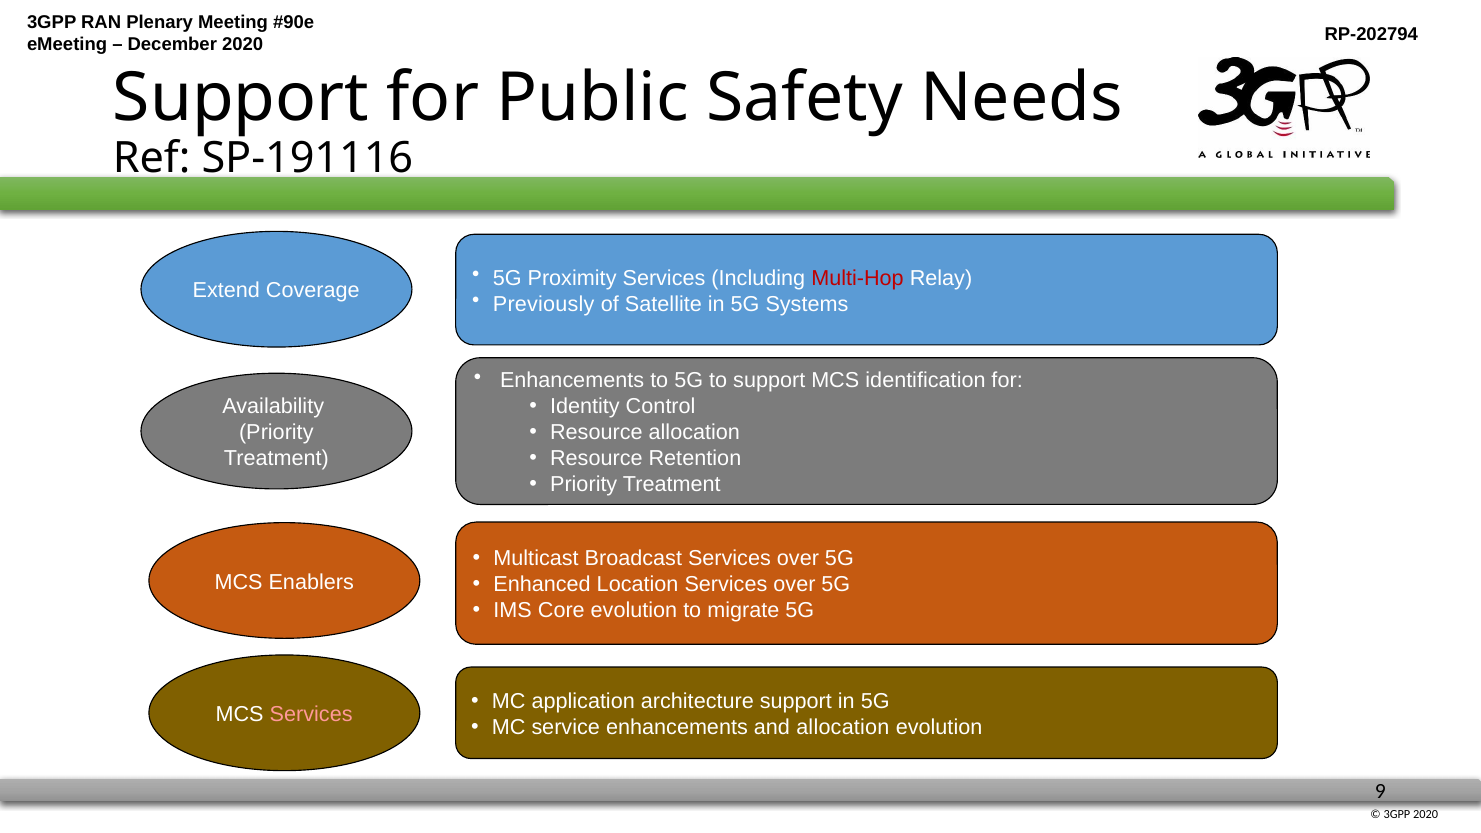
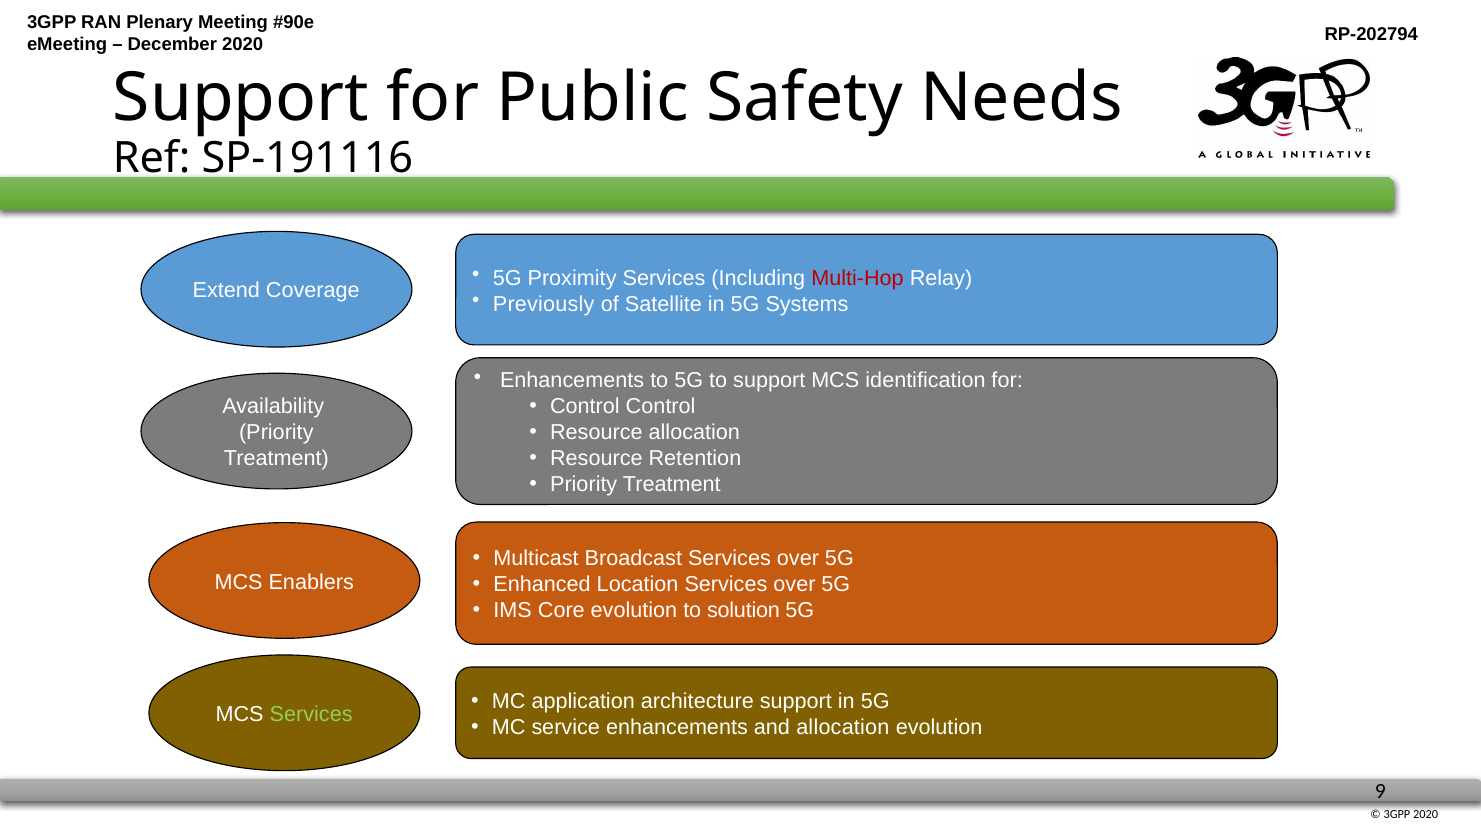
Identity at (585, 407): Identity -> Control
migrate: migrate -> solution
Services at (311, 714) colour: pink -> light green
